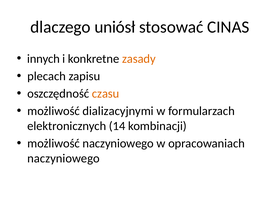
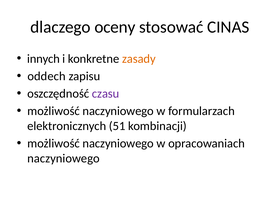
uniósł: uniósł -> oceny
plecach: plecach -> oddech
czasu colour: orange -> purple
dializacyjnymi at (118, 111): dializacyjnymi -> naczyniowego
14: 14 -> 51
